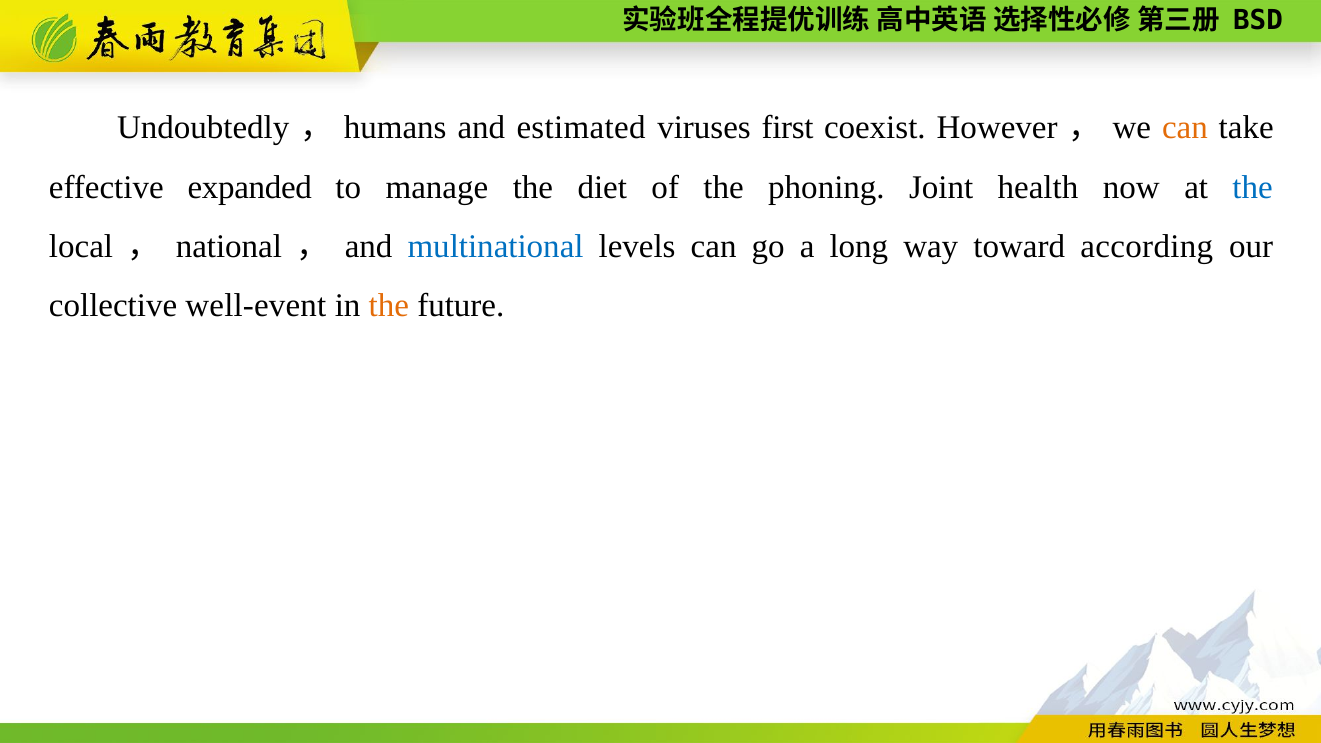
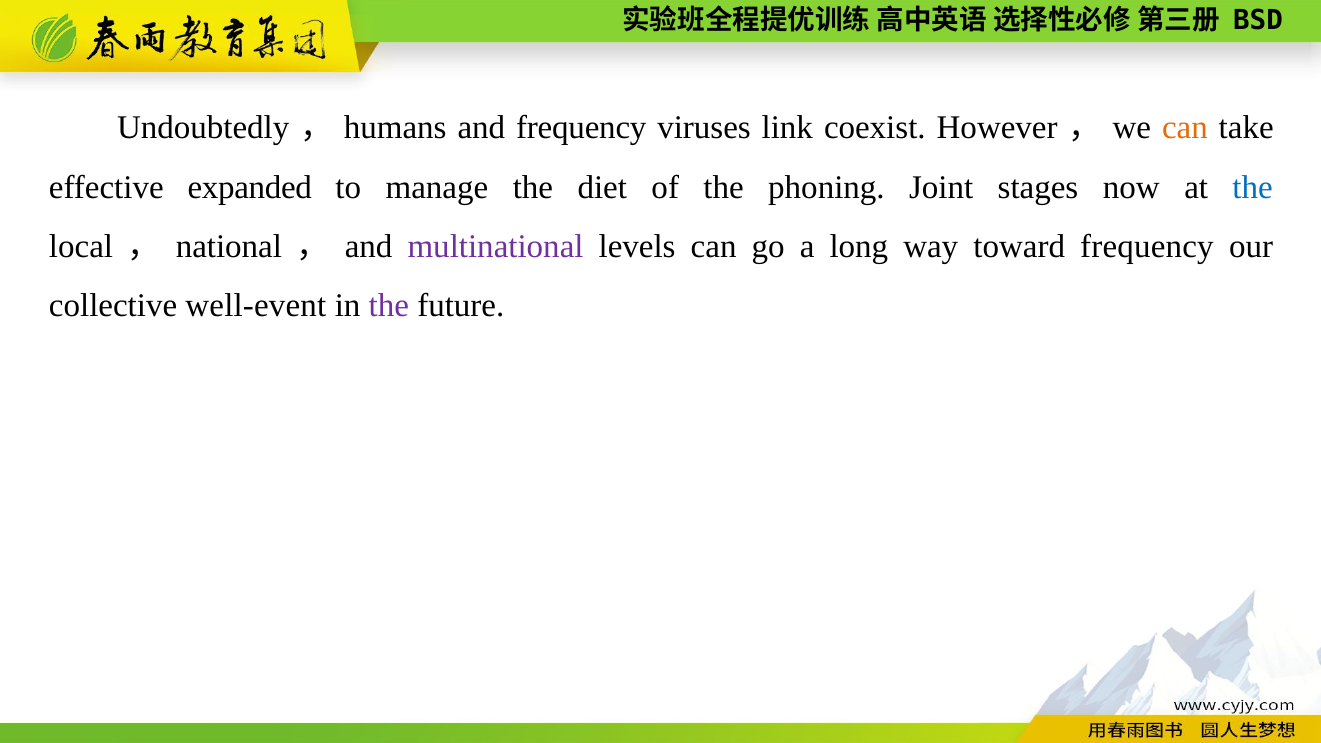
and estimated: estimated -> frequency
first: first -> link
health: health -> stages
multinational colour: blue -> purple
toward according: according -> frequency
the at (389, 306) colour: orange -> purple
